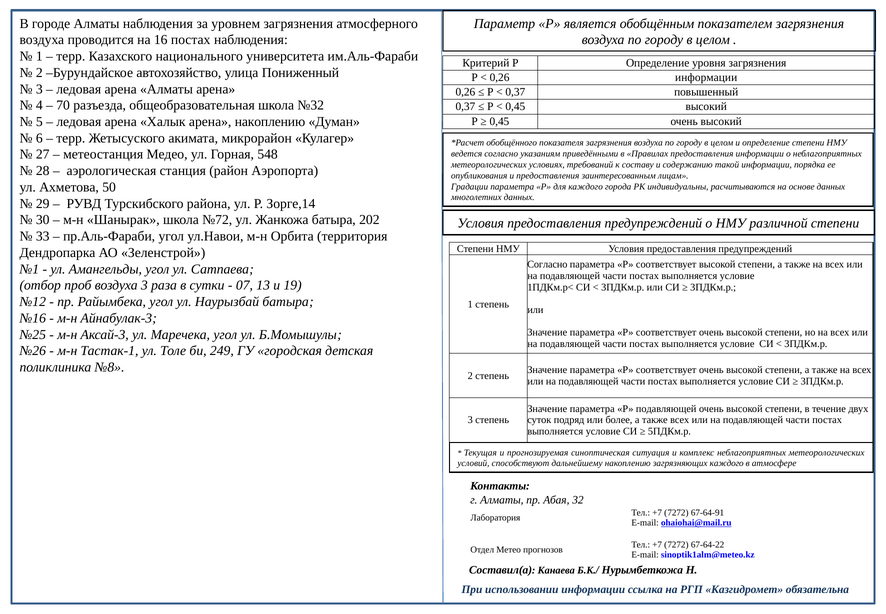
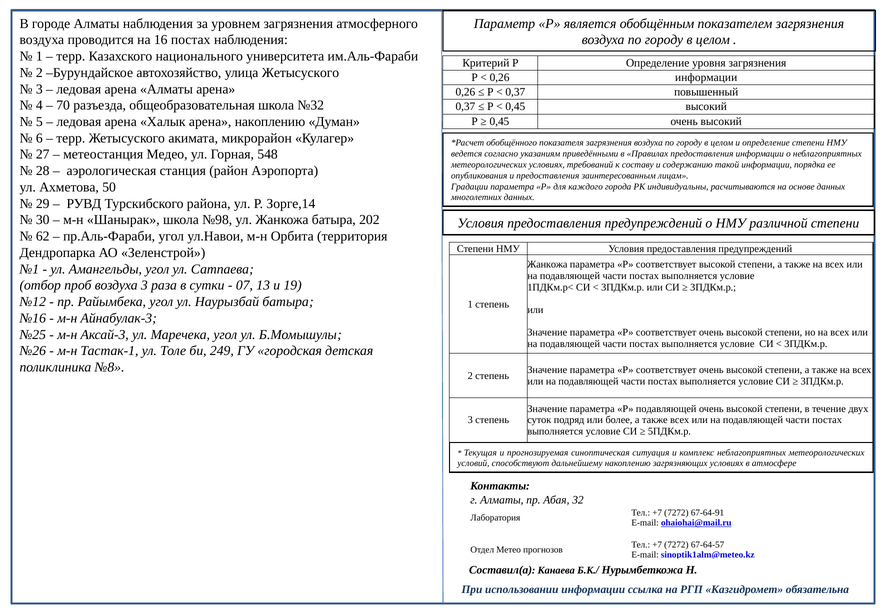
улица Пониженный: Пониженный -> Жетысуского
№72: №72 -> №98
33: 33 -> 62
Согласно at (547, 264): Согласно -> Жанкожа
загрязняющих каждого: каждого -> условиях
67-64-22: 67-64-22 -> 67-64-57
